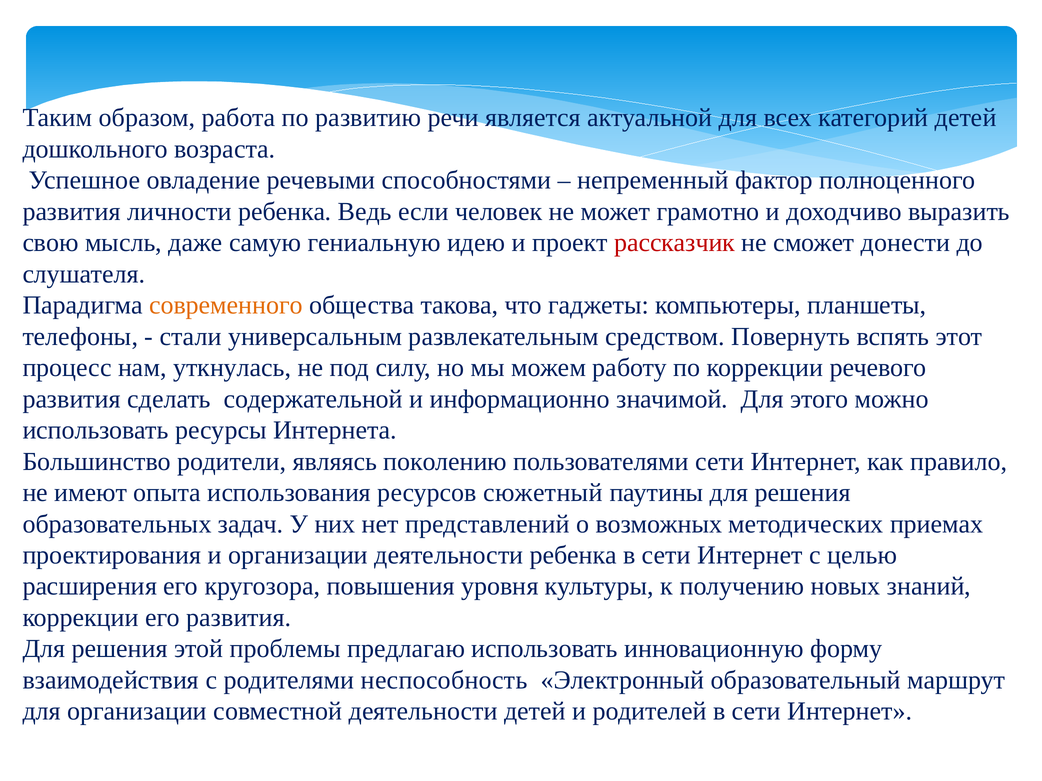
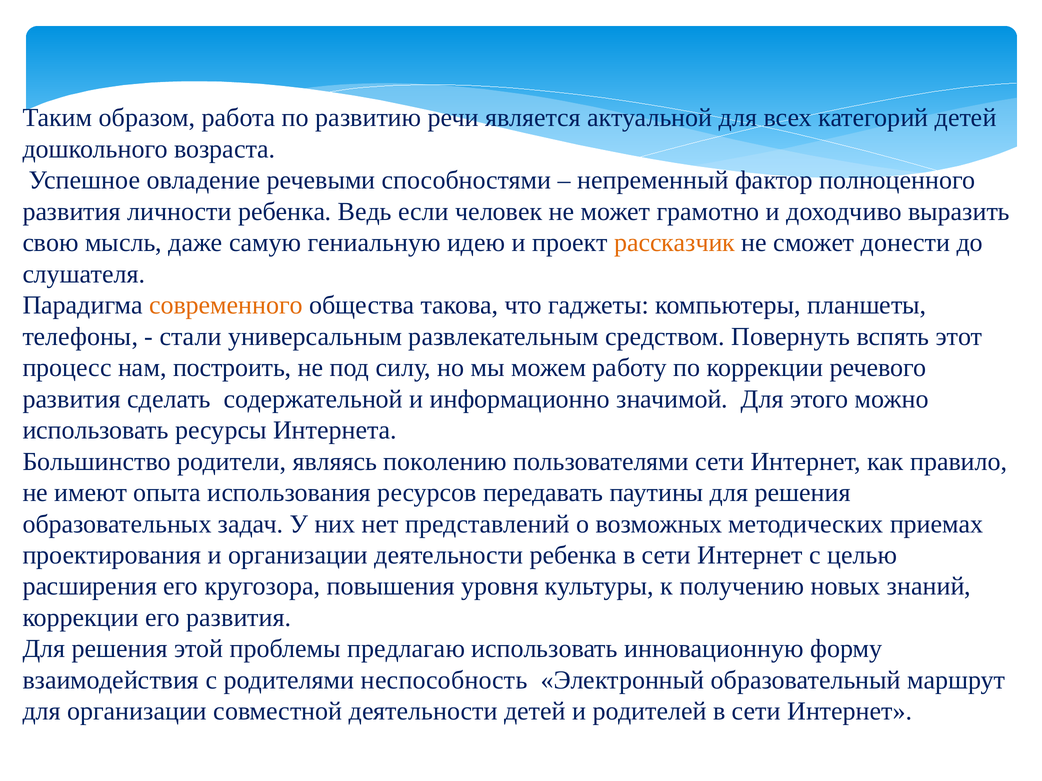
рассказчик colour: red -> orange
уткнулась: уткнулась -> построить
сюжетный: сюжетный -> передавать
